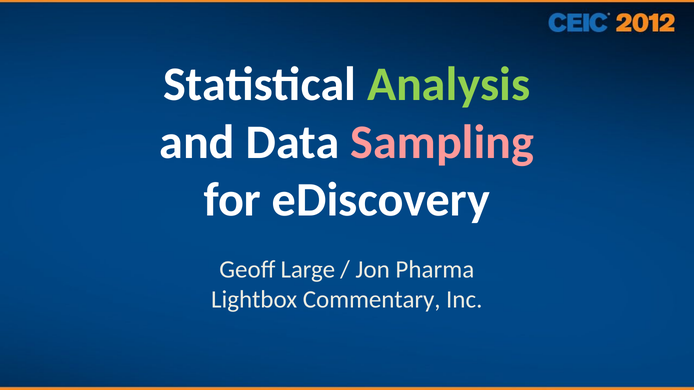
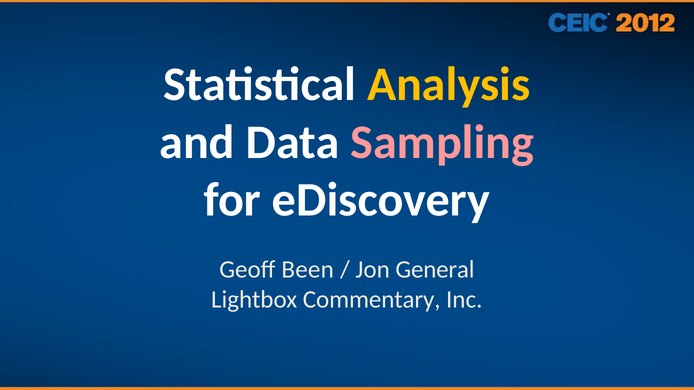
Analysis colour: light green -> yellow
Large: Large -> Been
Pharma: Pharma -> General
